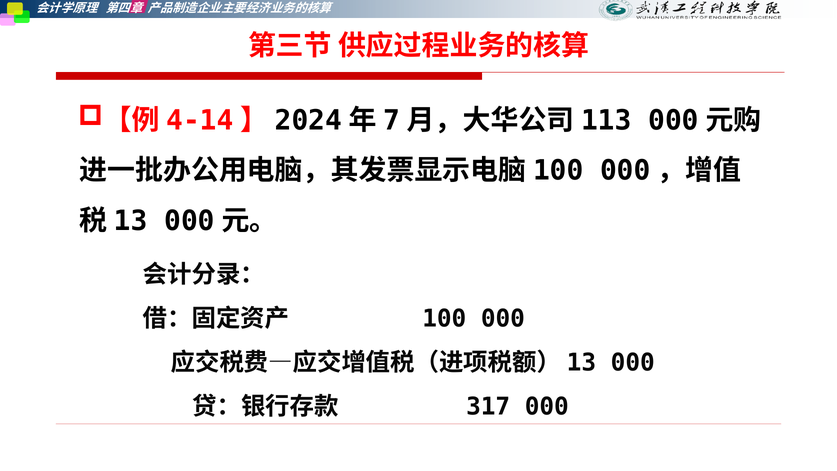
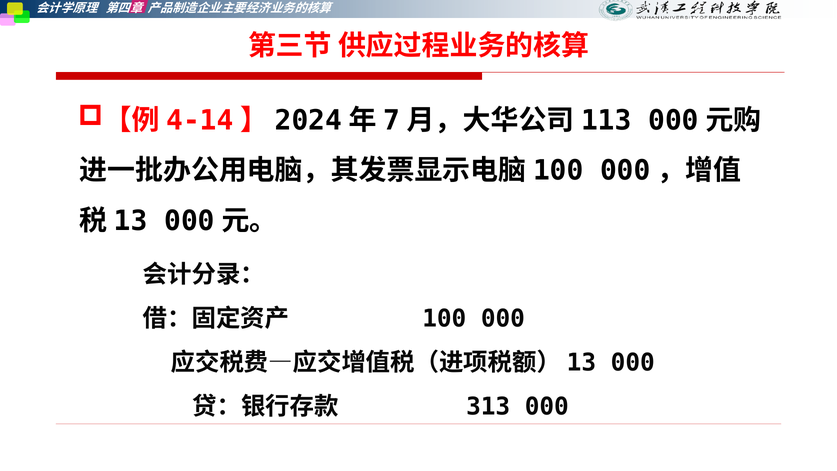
317: 317 -> 313
